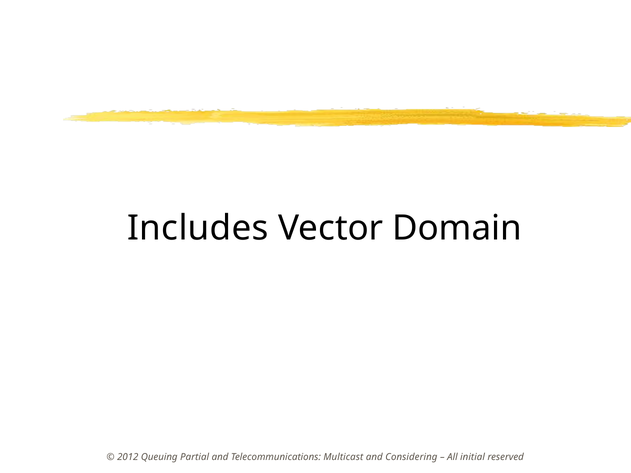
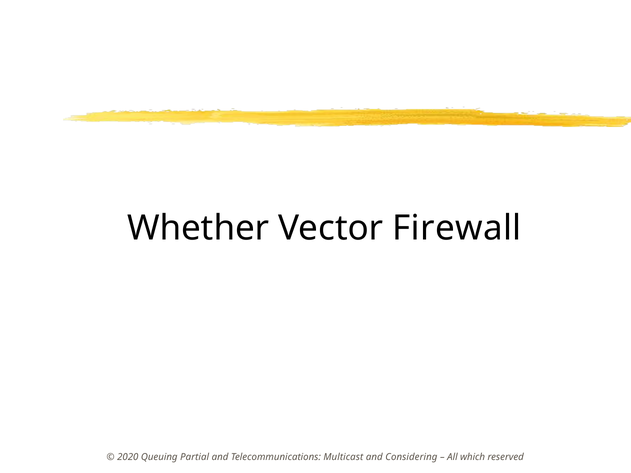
Includes: Includes -> Whether
Domain: Domain -> Firewall
2012: 2012 -> 2020
initial: initial -> which
